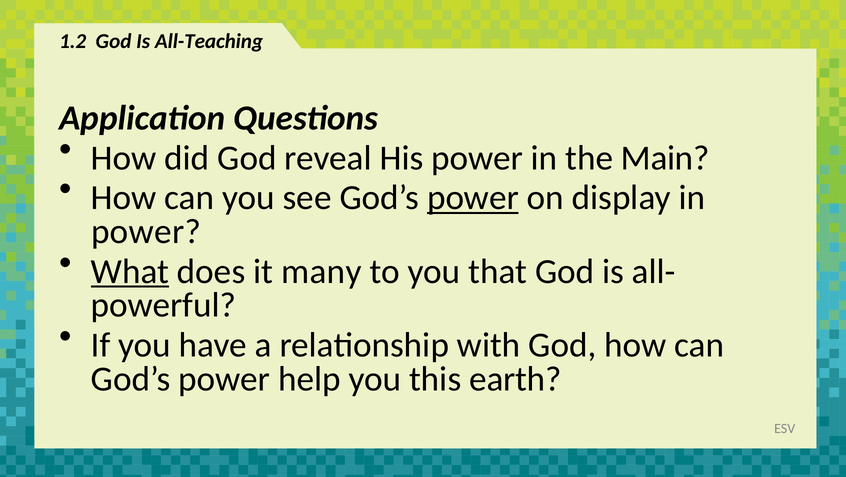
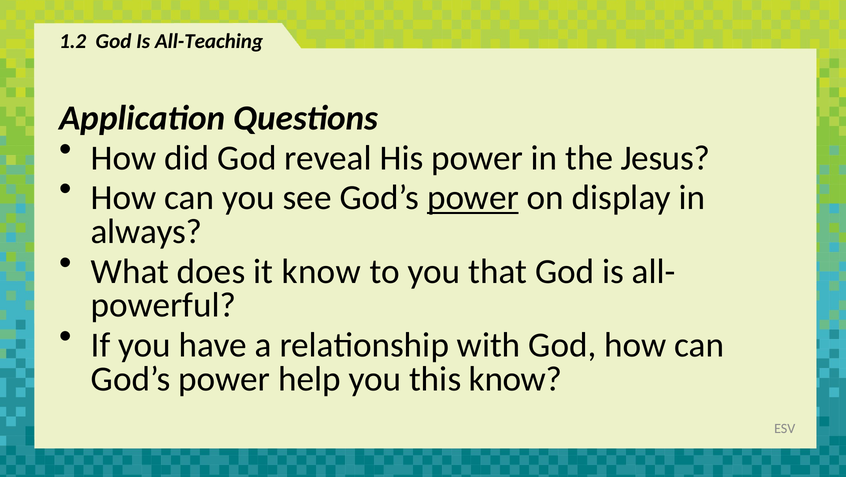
Main: Main -> Jesus
power at (146, 232): power -> always
What underline: present -> none
it many: many -> know
this earth: earth -> know
